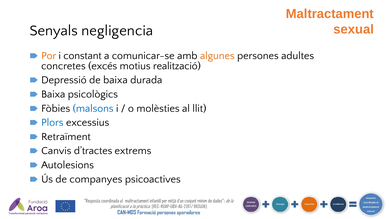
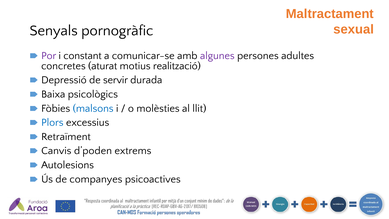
negligencia: negligencia -> pornogràfic
Por colour: orange -> purple
algunes colour: orange -> purple
excés: excés -> aturat
de baixa: baixa -> servir
d’tractes: d’tractes -> d’poden
